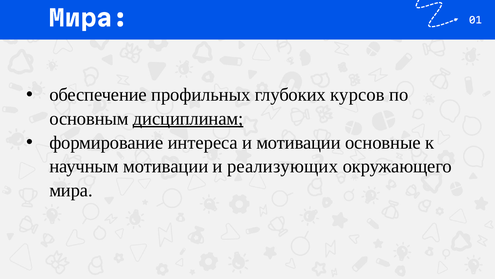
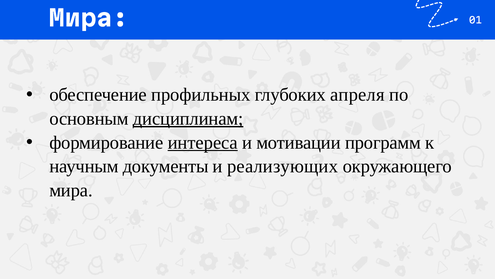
курсов: курсов -> апреля
интереса underline: none -> present
основные: основные -> программ
научным мотивации: мотивации -> документы
